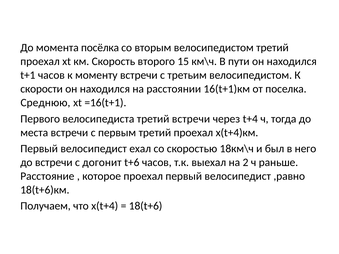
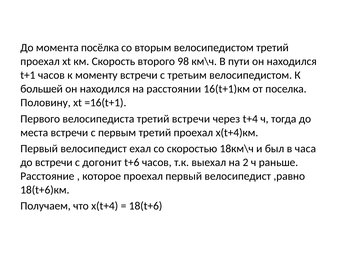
15: 15 -> 98
скорости: скорости -> большей
Среднюю: Среднюю -> Половину
него: него -> часа
